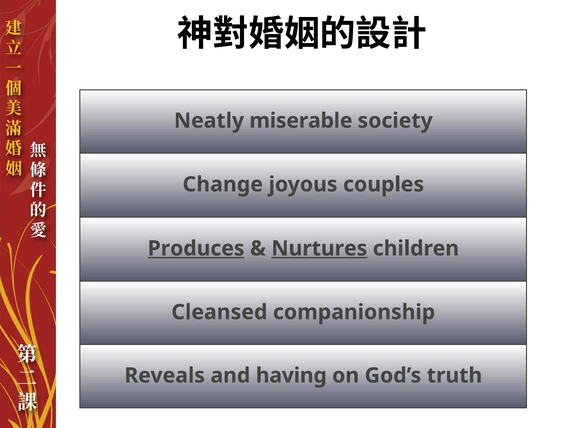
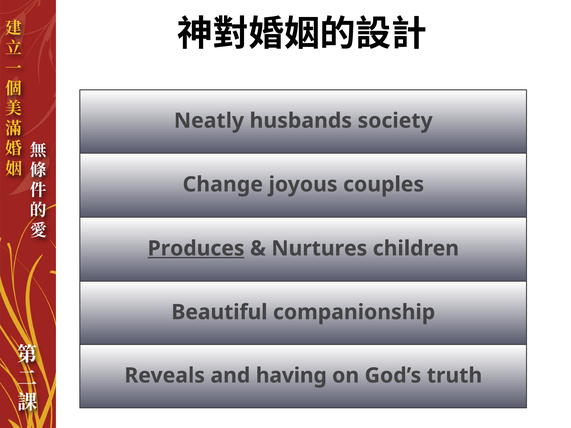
miserable: miserable -> husbands
Nurtures underline: present -> none
Cleansed: Cleansed -> Beautiful
